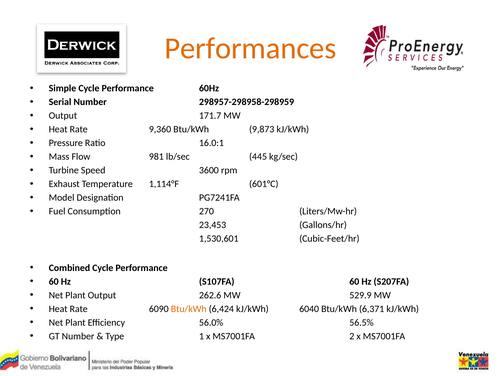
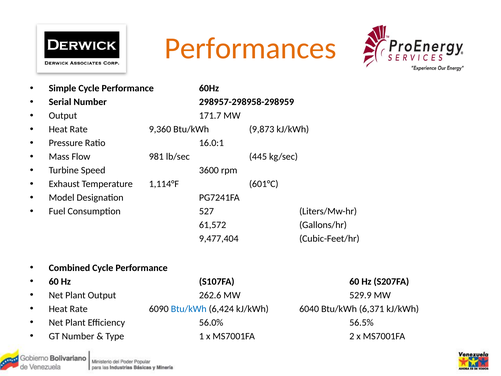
270: 270 -> 527
23,453: 23,453 -> 61,572
1,530,601: 1,530,601 -> 9,477,404
Btu/kWh at (189, 309) colour: orange -> blue
